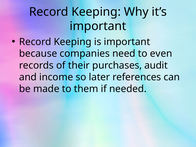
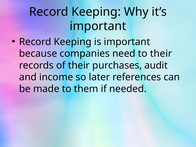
to even: even -> their
